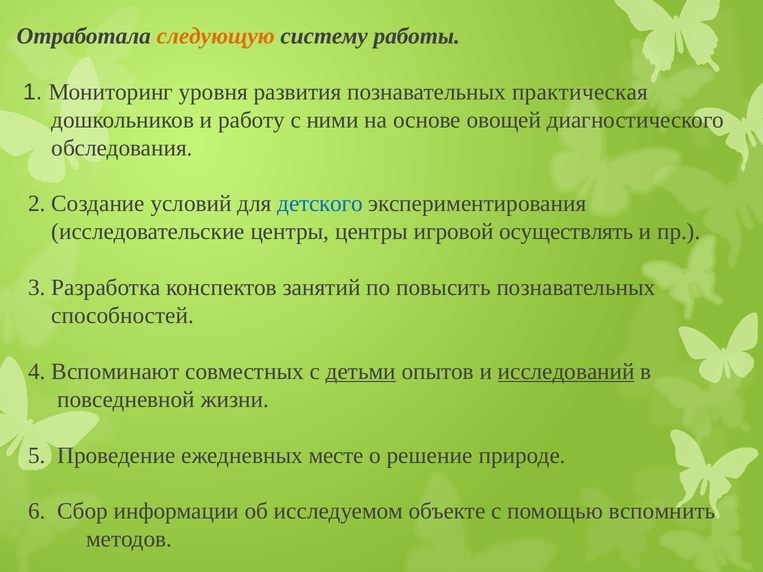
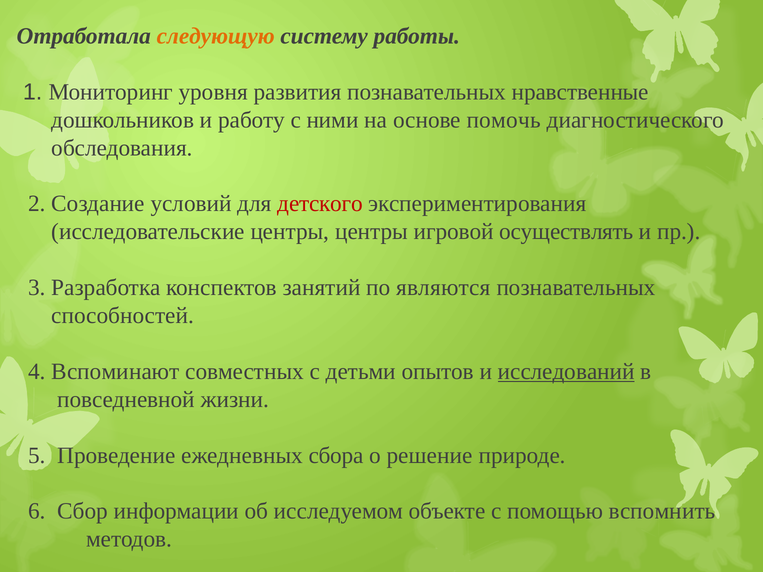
практическая: практическая -> нравственные
овощей: овощей -> помочь
детского colour: blue -> red
повысить: повысить -> являются
детьми underline: present -> none
месте: месте -> сбора
